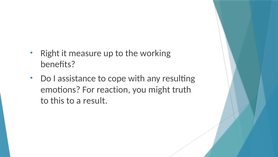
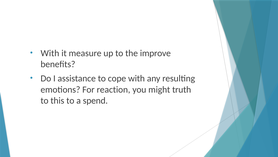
Right at (50, 53): Right -> With
working: working -> improve
result: result -> spend
